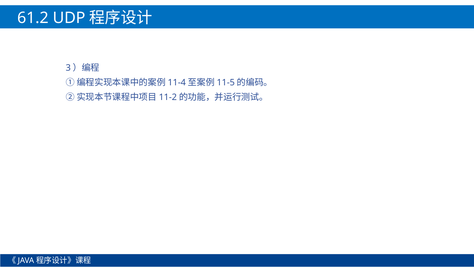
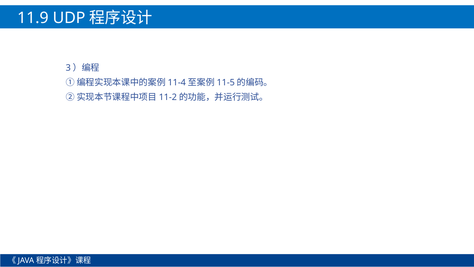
61.2: 61.2 -> 11.9
